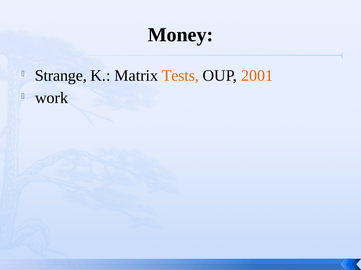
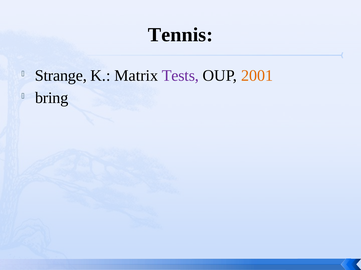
Money: Money -> Tennis
Tests colour: orange -> purple
work: work -> bring
